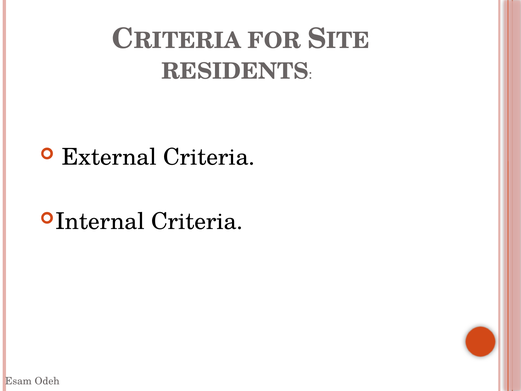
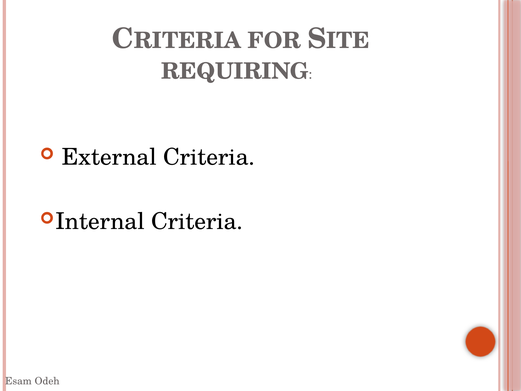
RESIDENTS: RESIDENTS -> REQUIRING
